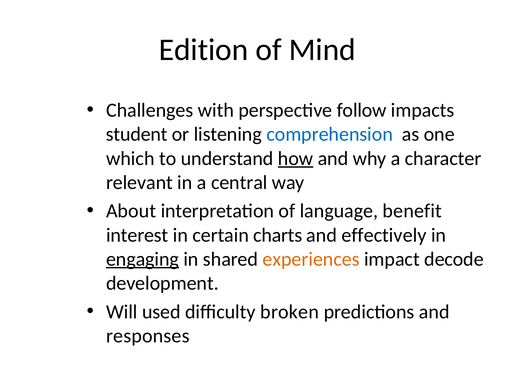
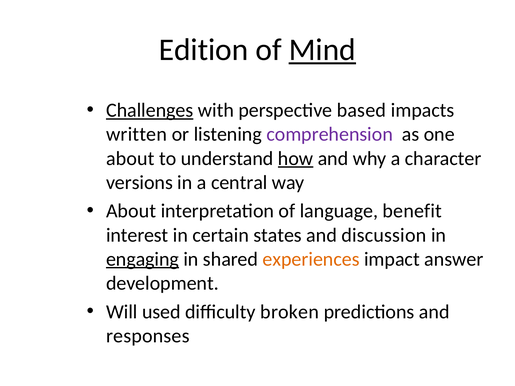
Mind underline: none -> present
Challenges underline: none -> present
follow: follow -> based
student: student -> written
comprehension colour: blue -> purple
which at (130, 159): which -> about
relevant: relevant -> versions
charts: charts -> states
effectively: effectively -> discussion
decode: decode -> answer
